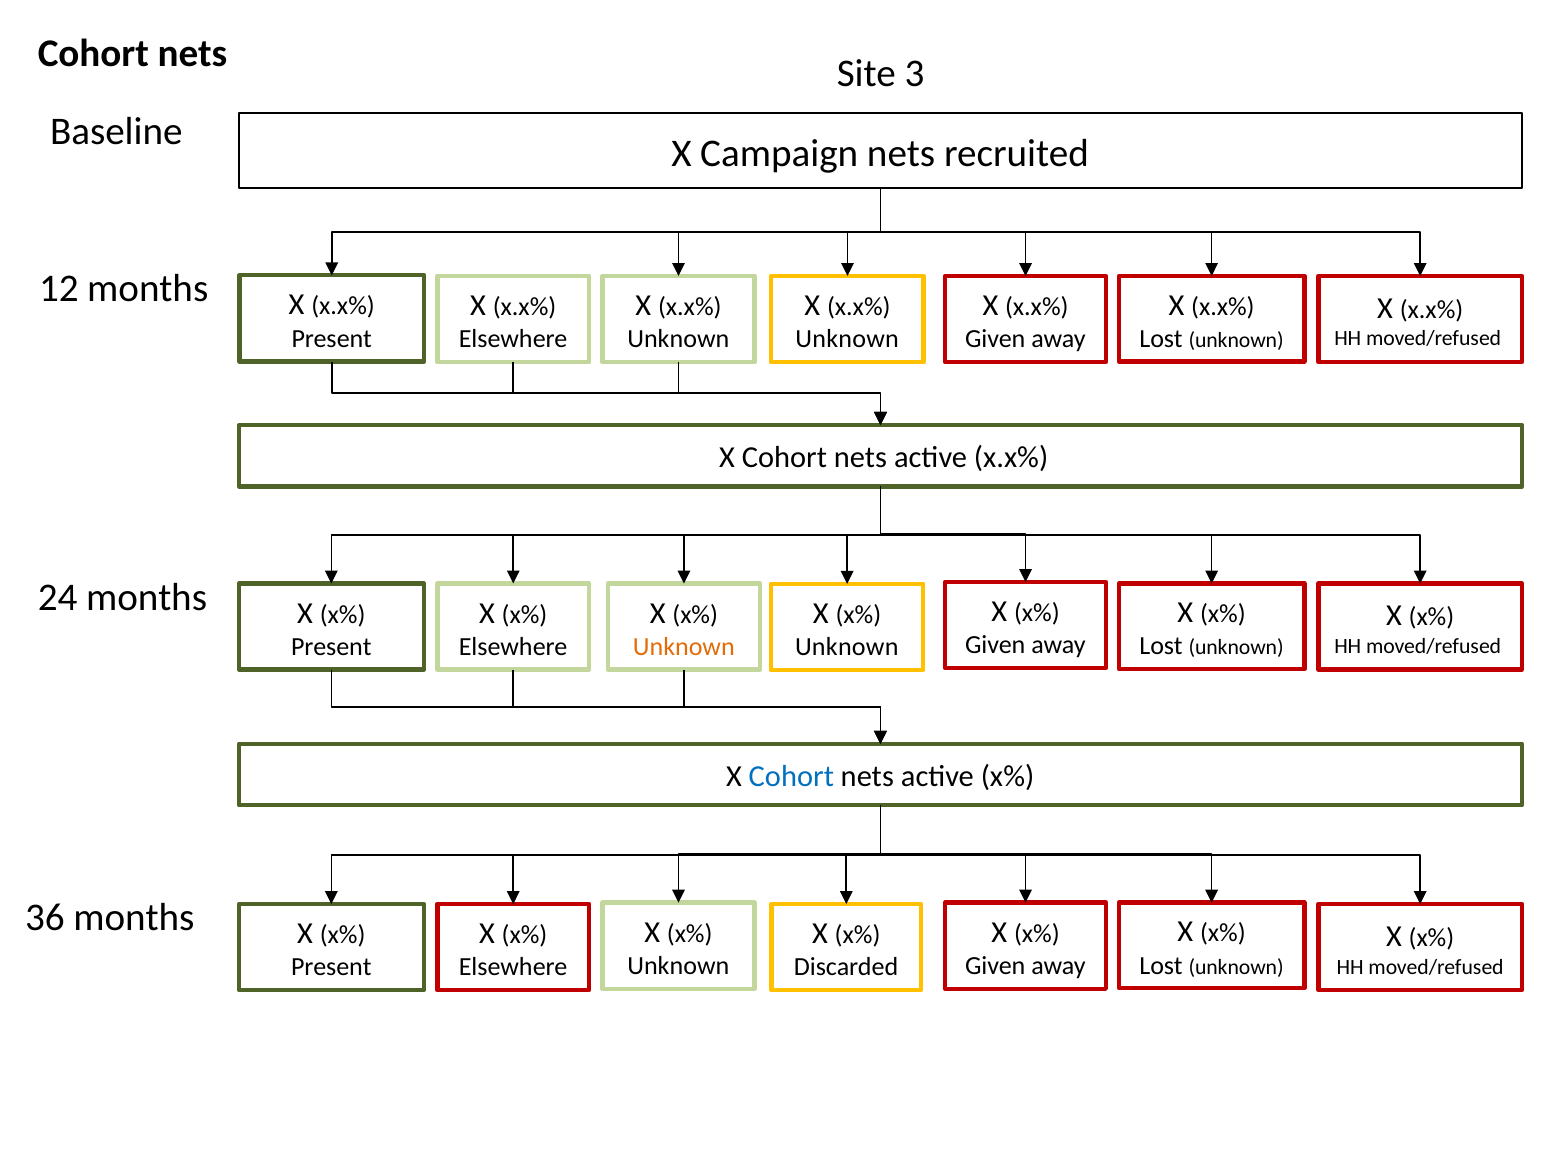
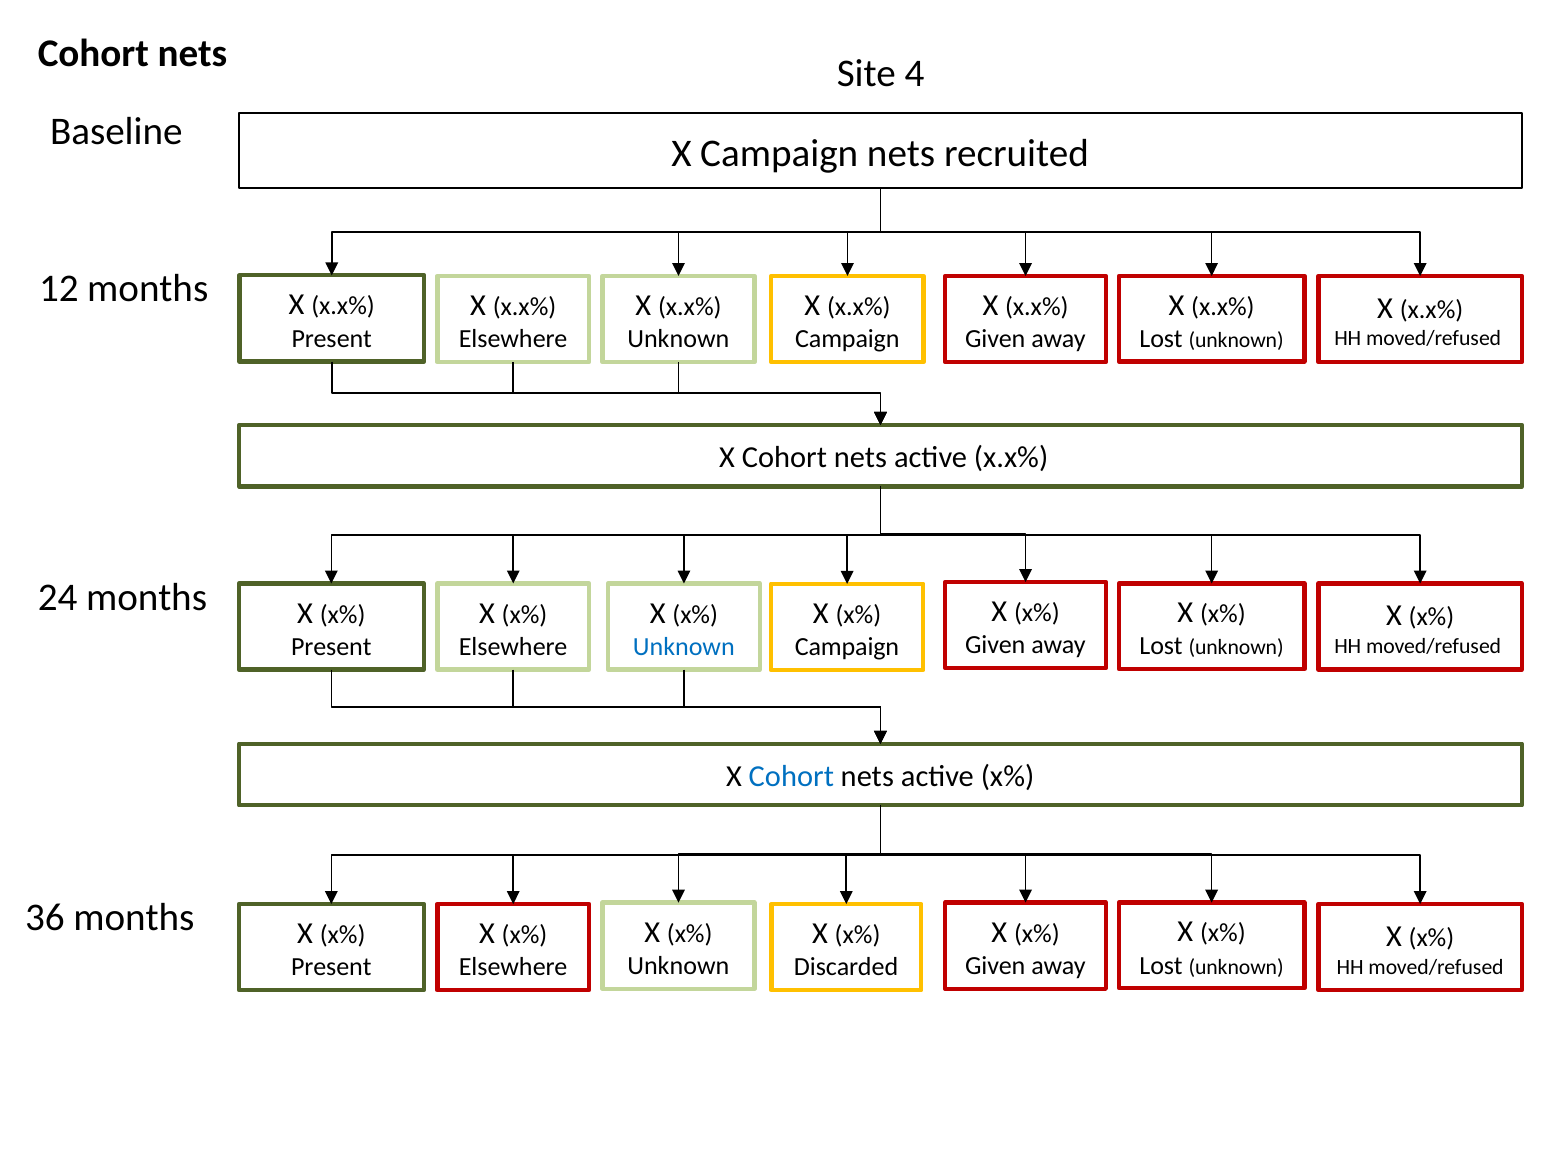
3: 3 -> 4
Unknown at (847, 339): Unknown -> Campaign
Unknown at (684, 646) colour: orange -> blue
Unknown at (847, 647): Unknown -> Campaign
